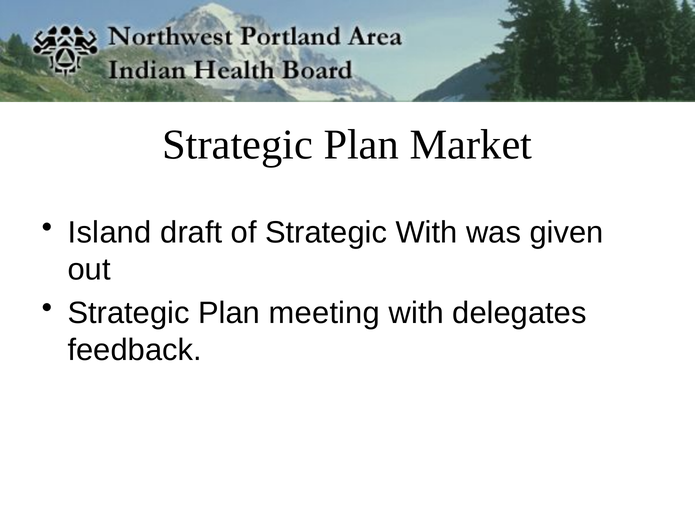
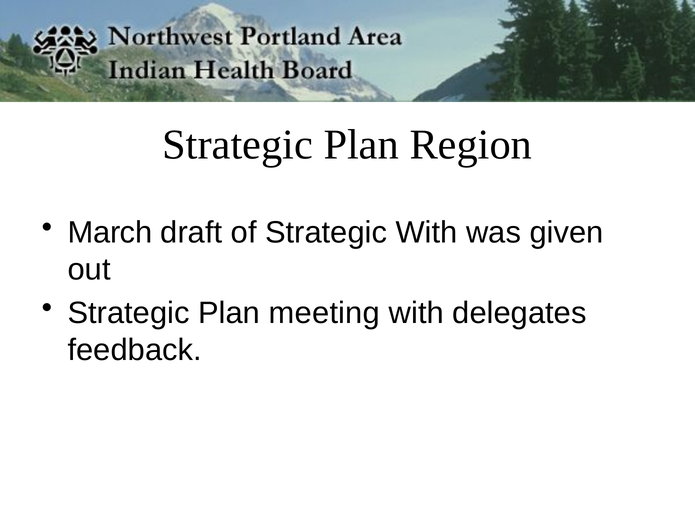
Market: Market -> Region
Island: Island -> March
